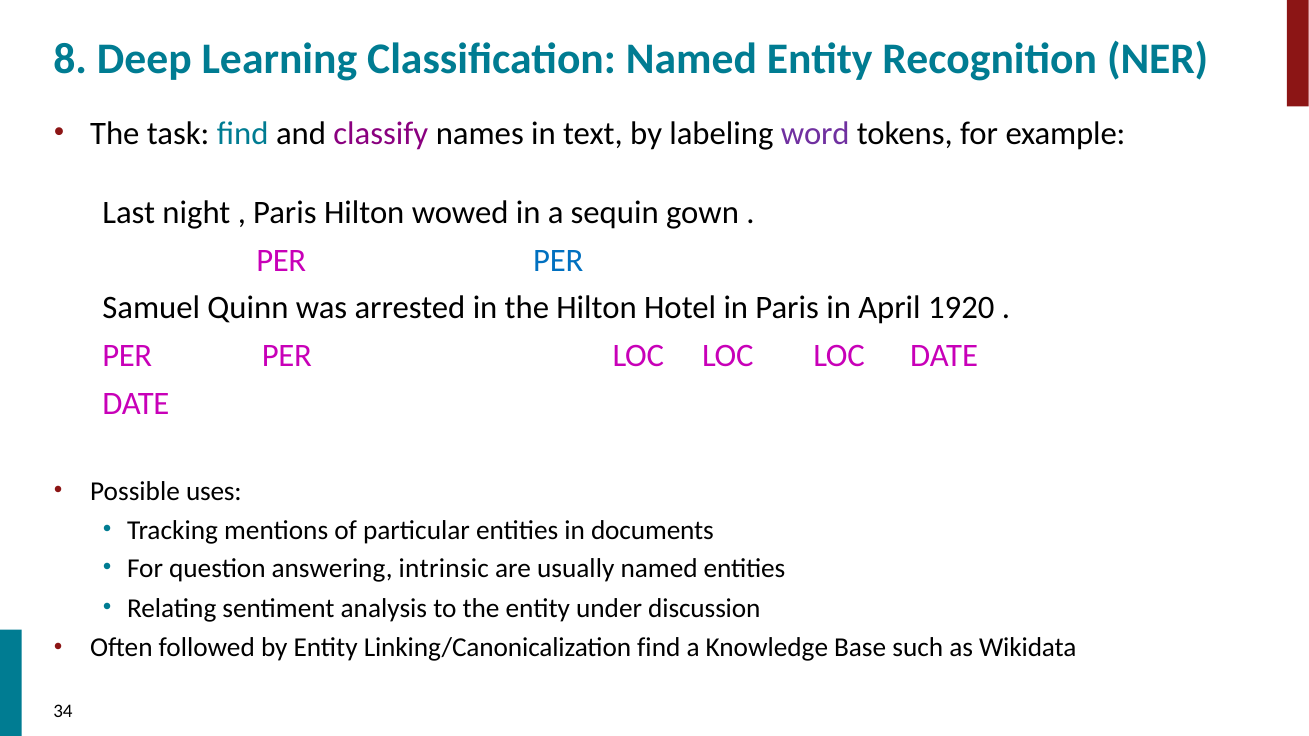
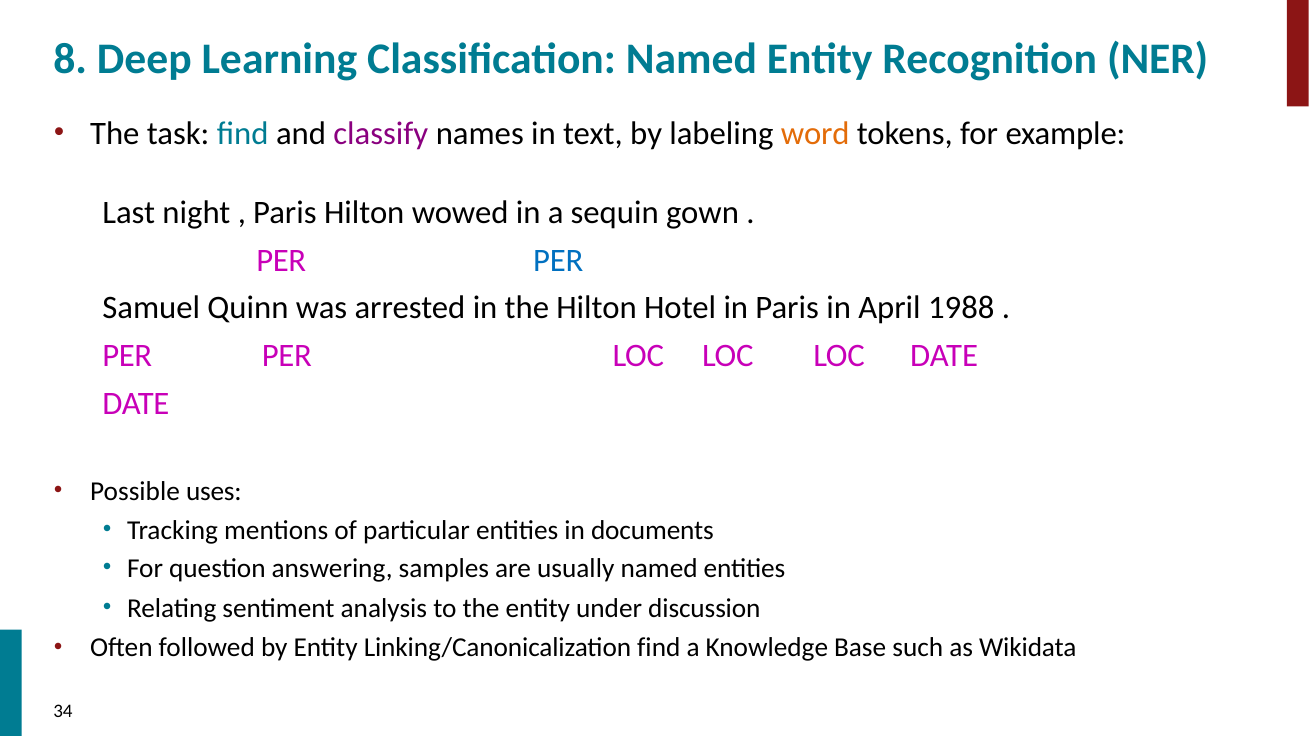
word colour: purple -> orange
1920: 1920 -> 1988
intrinsic: intrinsic -> samples
